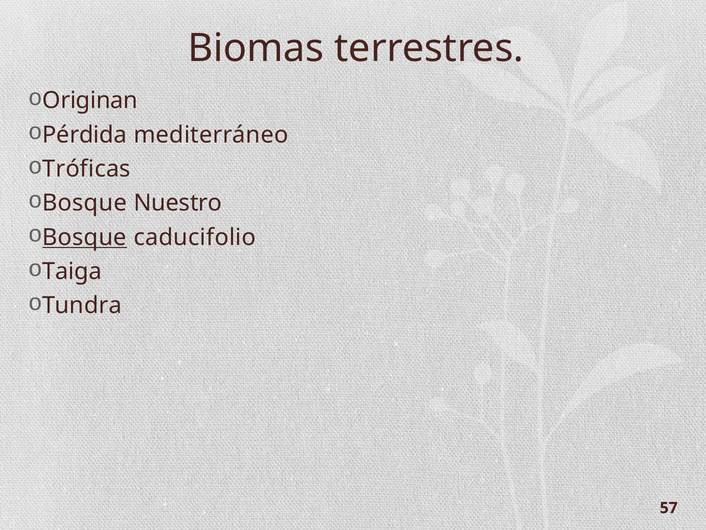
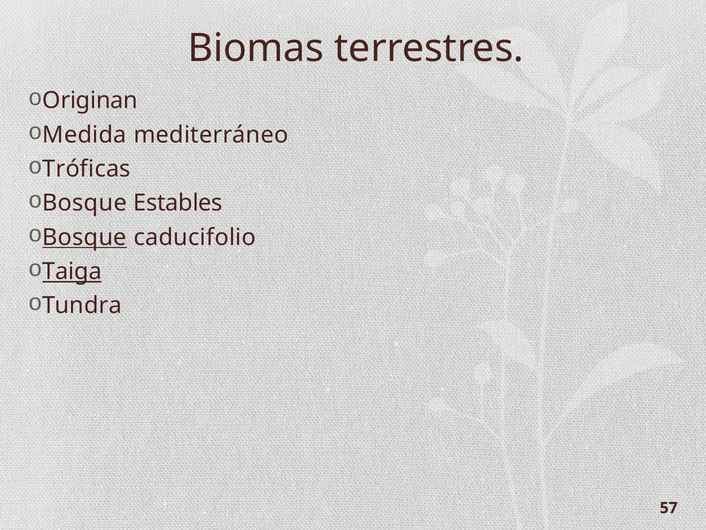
Pérdida: Pérdida -> Medida
Nuestro: Nuestro -> Estables
Taiga underline: none -> present
